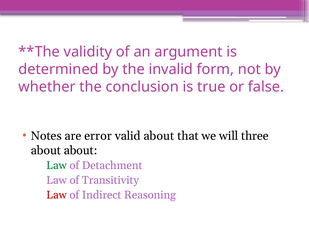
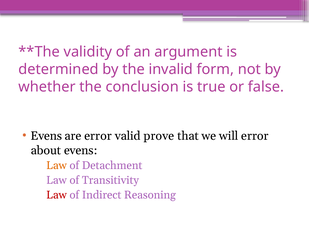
Notes at (46, 136): Notes -> Evens
valid about: about -> prove
will three: three -> error
about about: about -> evens
Law at (57, 165) colour: green -> orange
